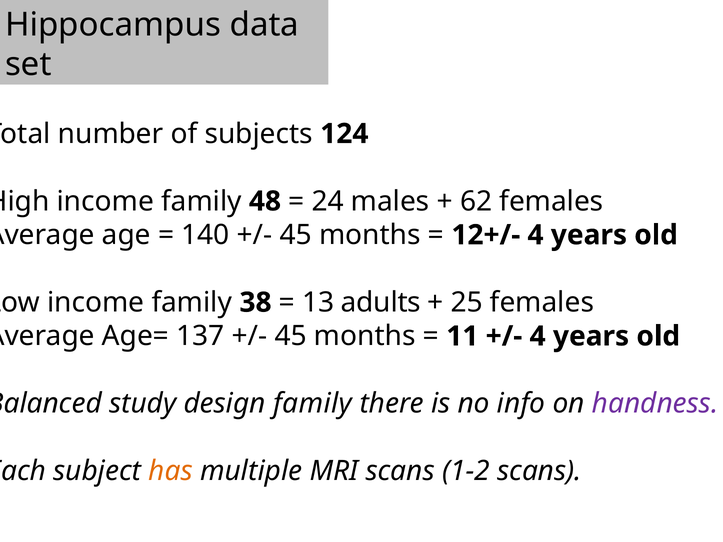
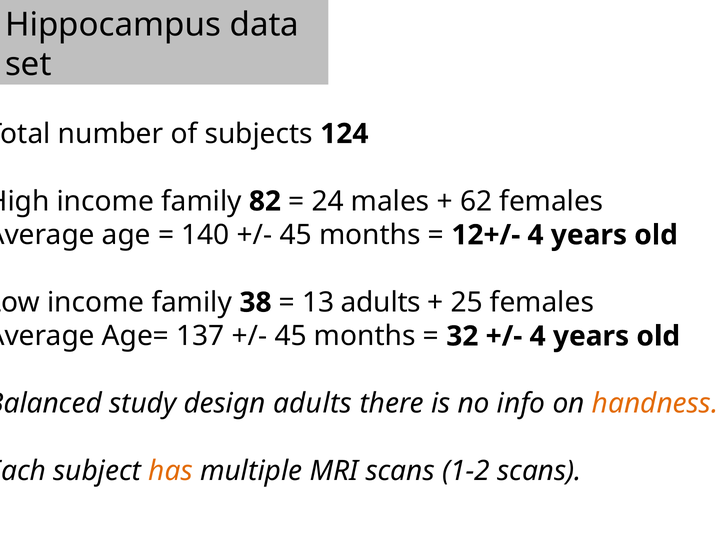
48: 48 -> 82
11: 11 -> 32
design family: family -> adults
handness colour: purple -> orange
